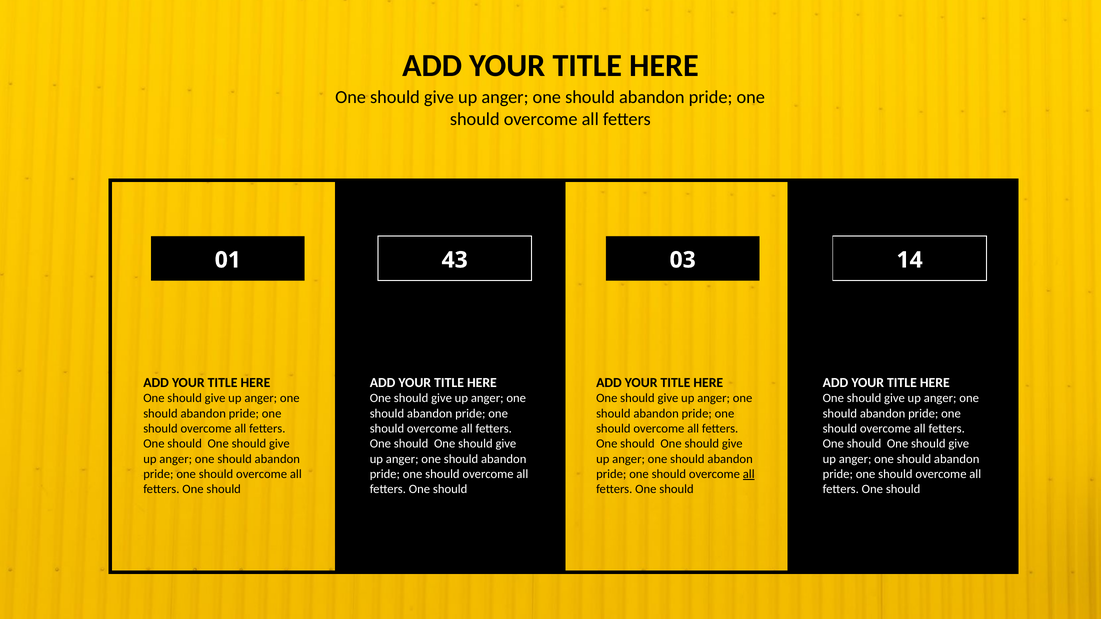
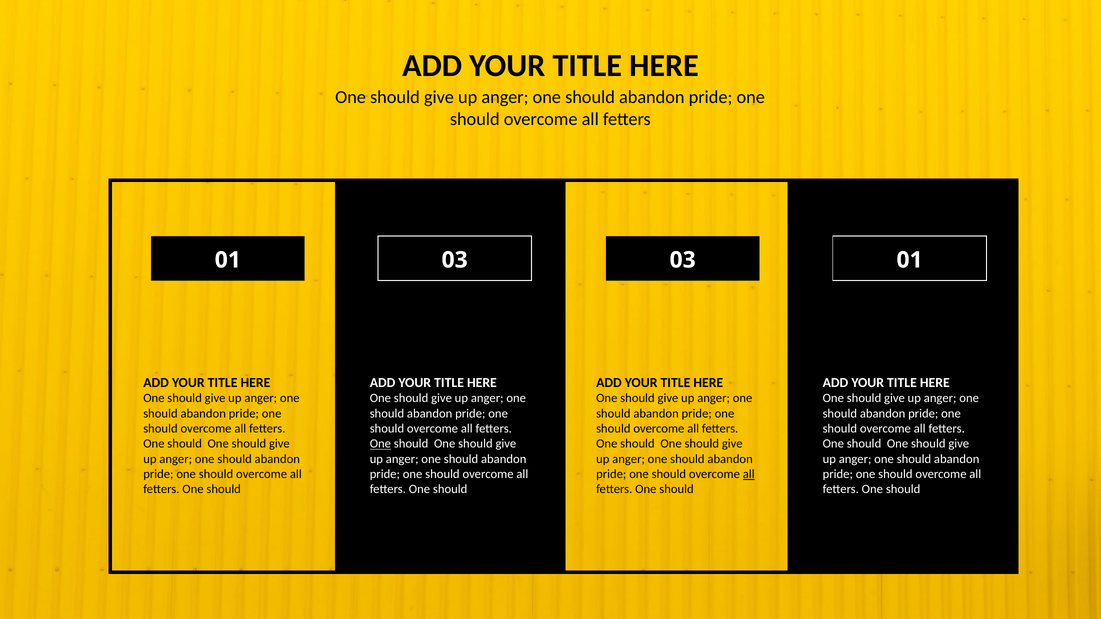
01 43: 43 -> 03
03 14: 14 -> 01
One at (380, 444) underline: none -> present
